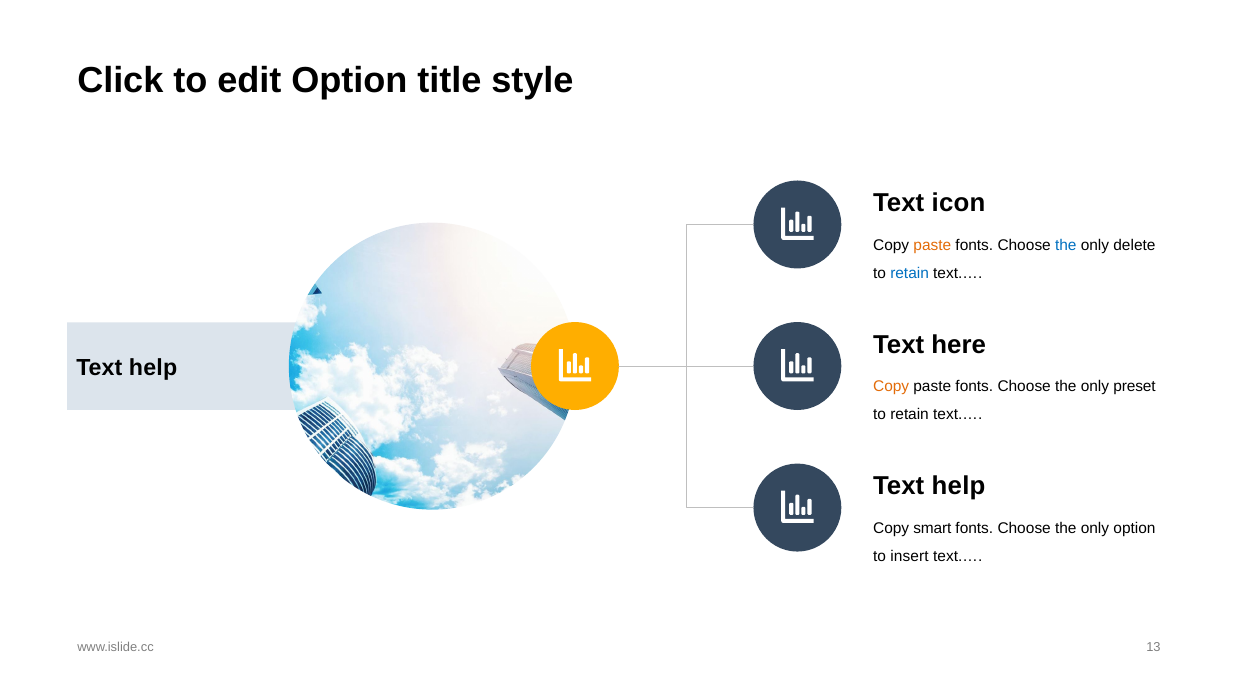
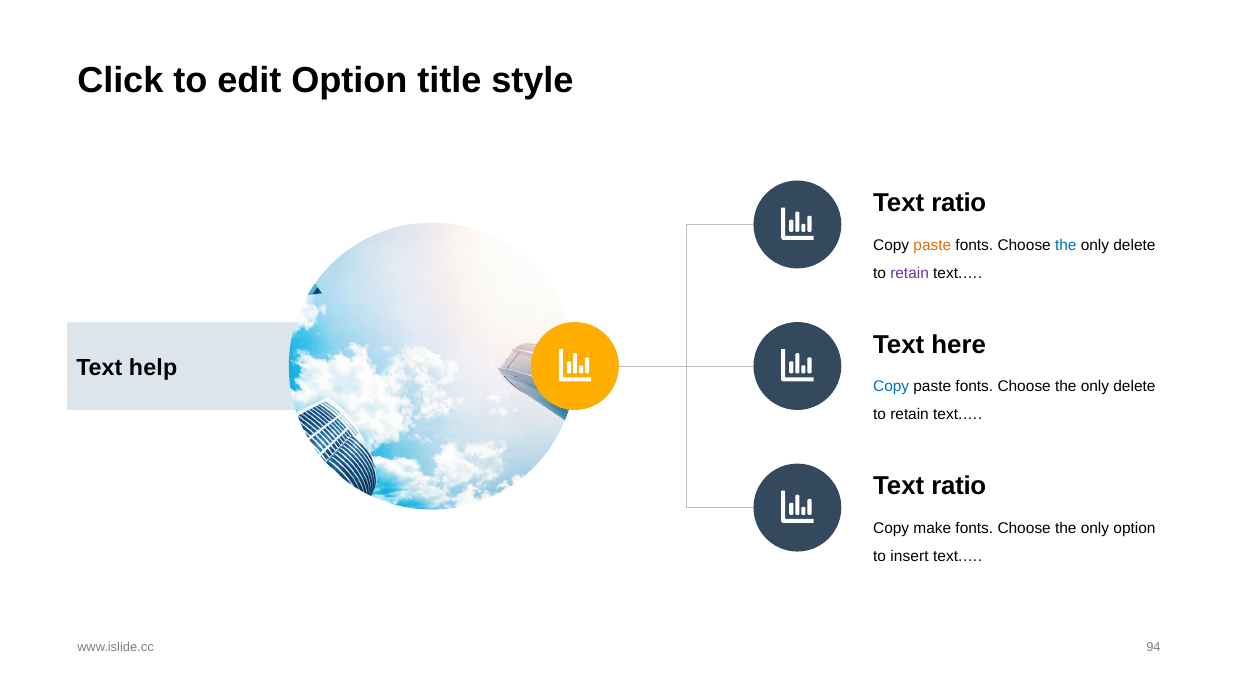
icon at (959, 203): icon -> ratio
retain at (910, 273) colour: blue -> purple
Copy at (891, 386) colour: orange -> blue
preset at (1135, 386): preset -> delete
help at (959, 486): help -> ratio
smart: smart -> make
13: 13 -> 94
